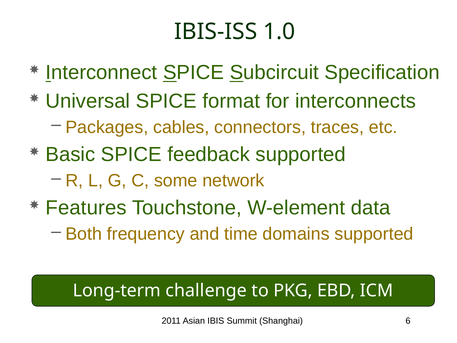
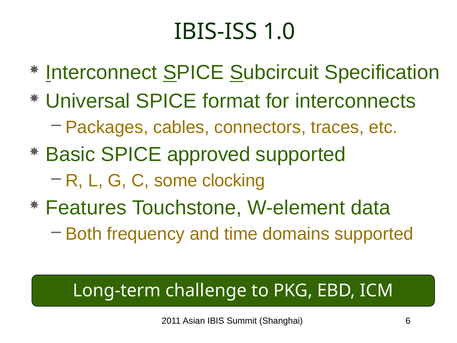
feedback: feedback -> approved
network: network -> clocking
